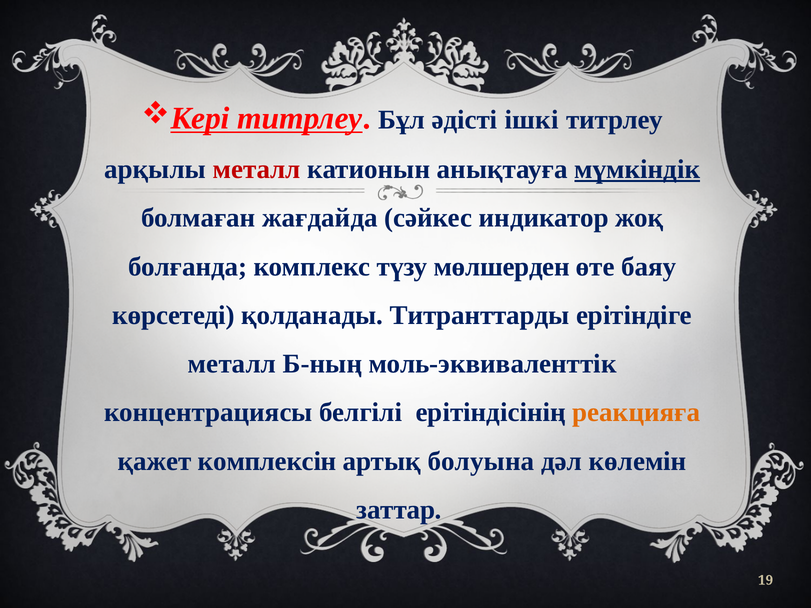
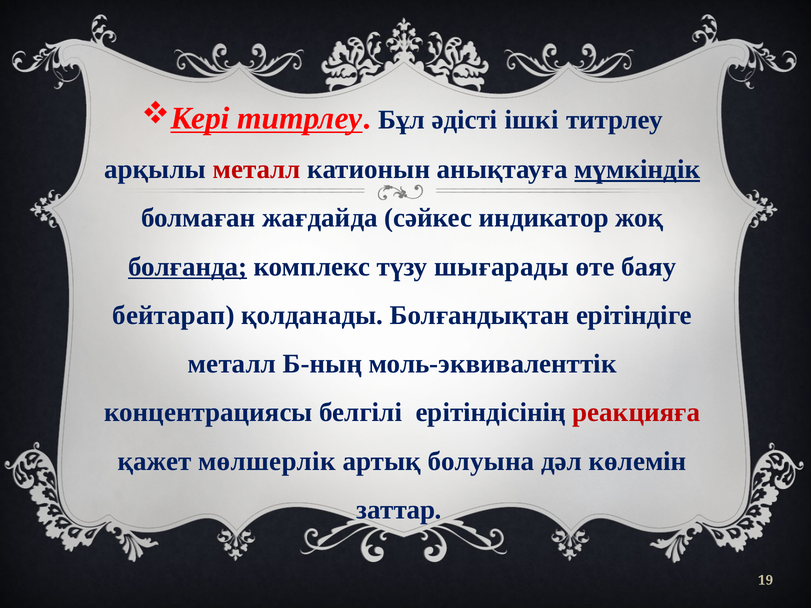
болғанда underline: none -> present
мөлшерден: мөлшерден -> шығарады
көрсетеді: көрсетеді -> бейтарап
Титранттарды: Титранттарды -> Болғандықтан
реакцияға colour: orange -> red
комплексін: комплексін -> мөлшерлік
